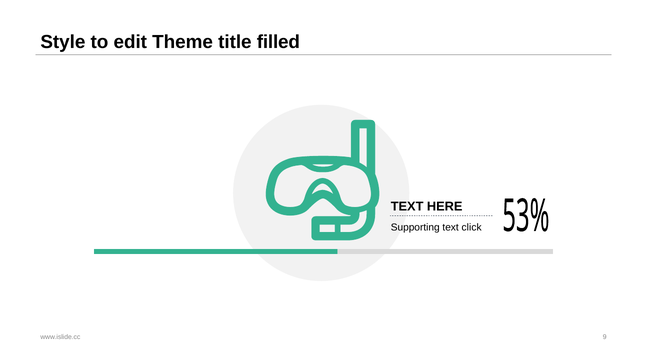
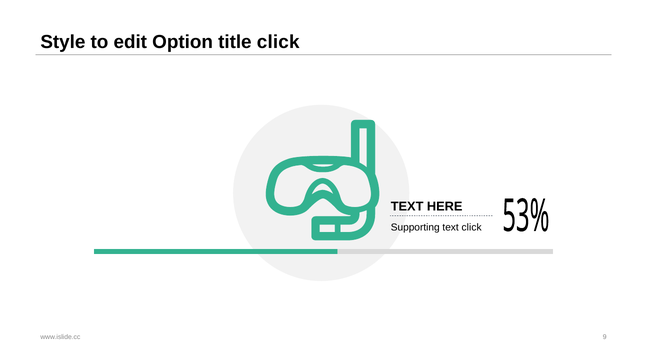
Theme: Theme -> Option
title filled: filled -> click
